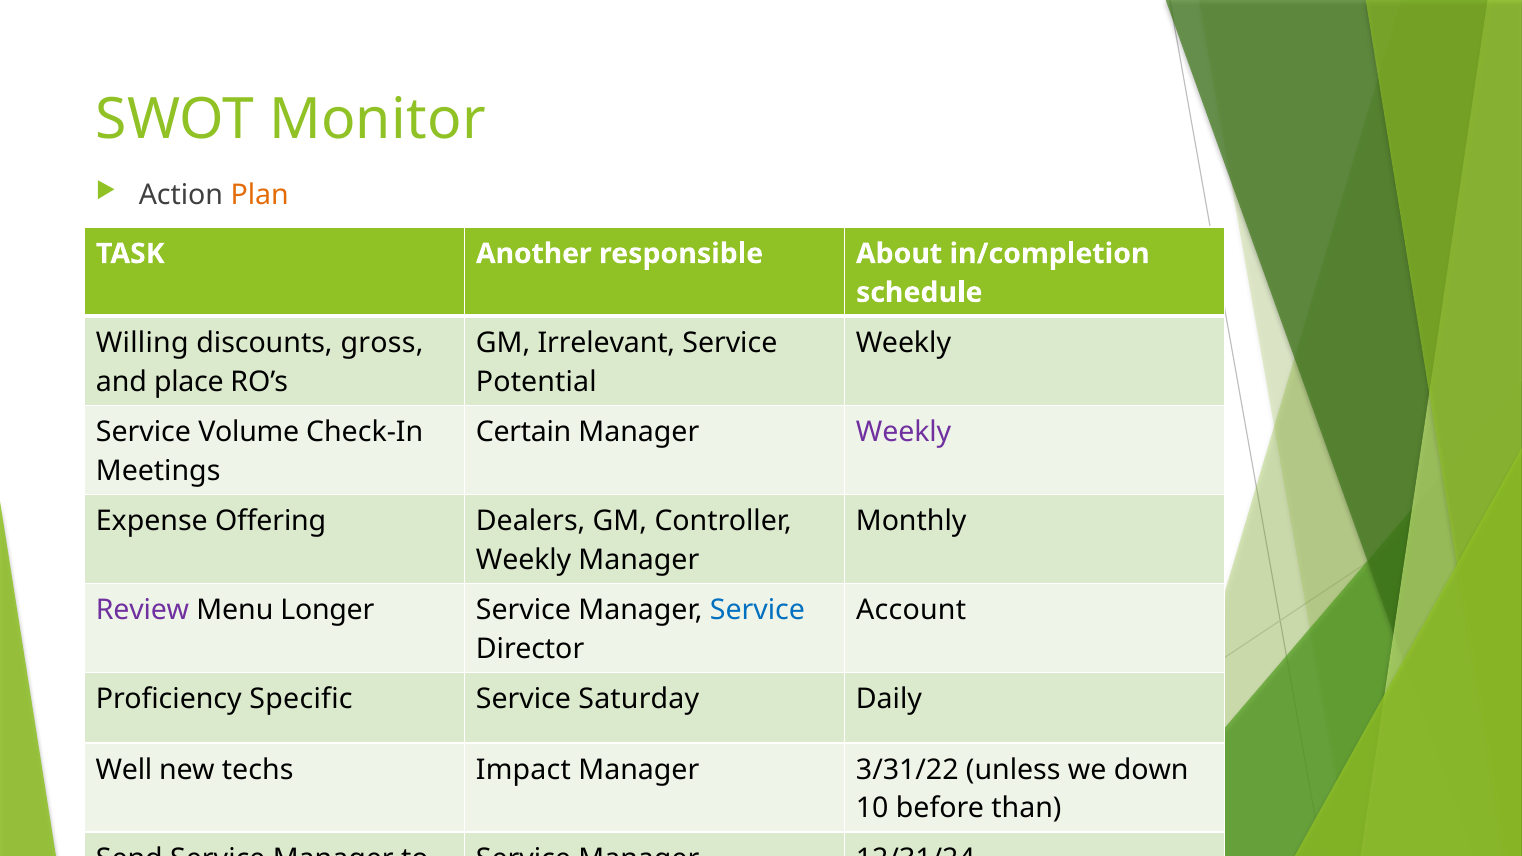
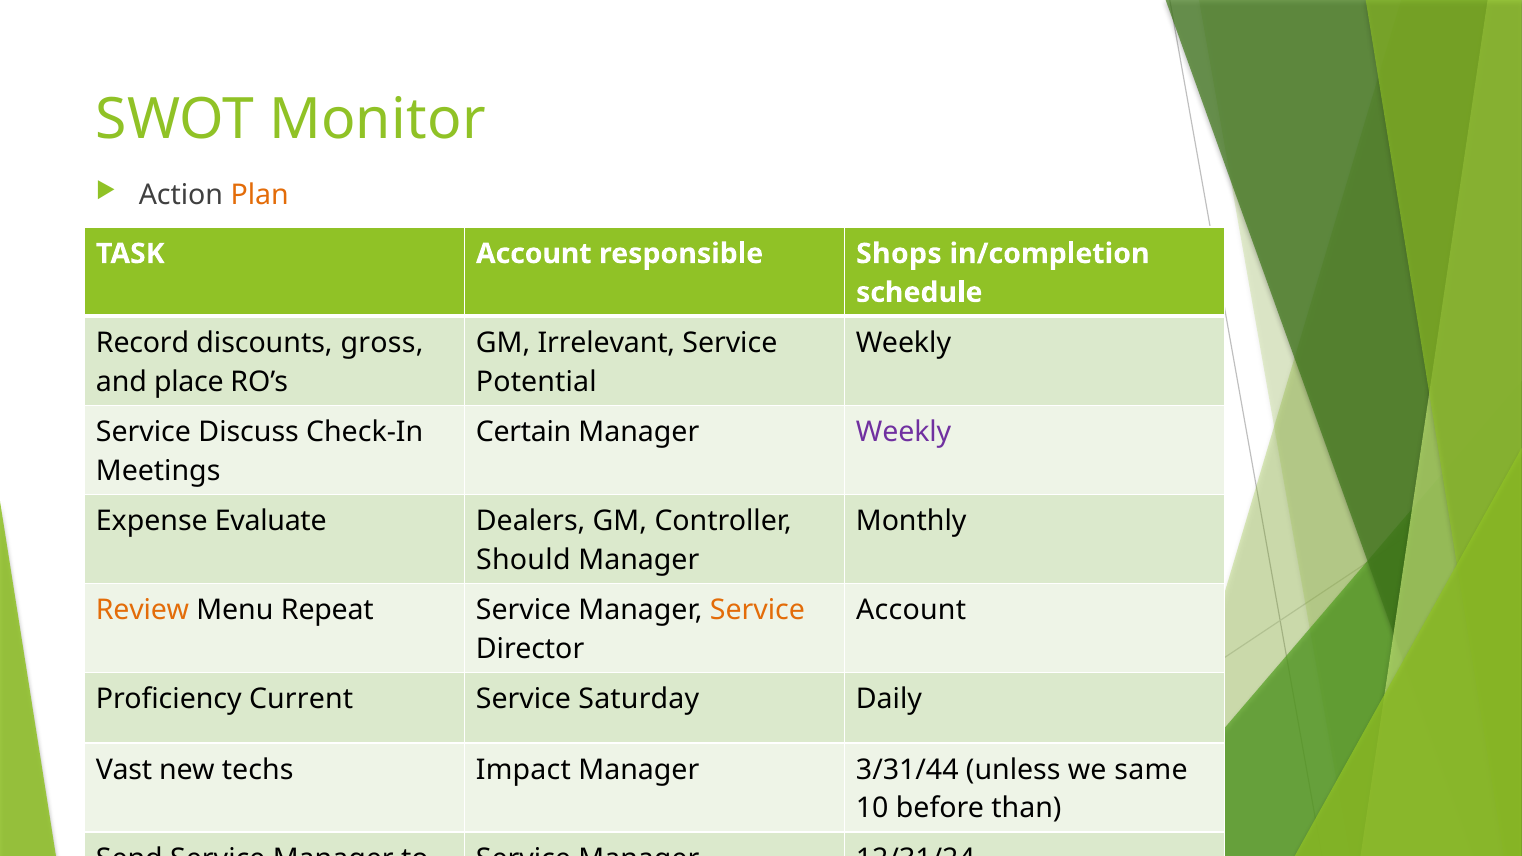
TASK Another: Another -> Account
About: About -> Shops
Willing: Willing -> Record
Volume: Volume -> Discuss
Offering: Offering -> Evaluate
Weekly at (524, 560): Weekly -> Should
Review colour: purple -> orange
Longer: Longer -> Repeat
Service at (757, 610) colour: blue -> orange
Specific: Specific -> Current
Well: Well -> Vast
3/31/22: 3/31/22 -> 3/31/44
down: down -> same
